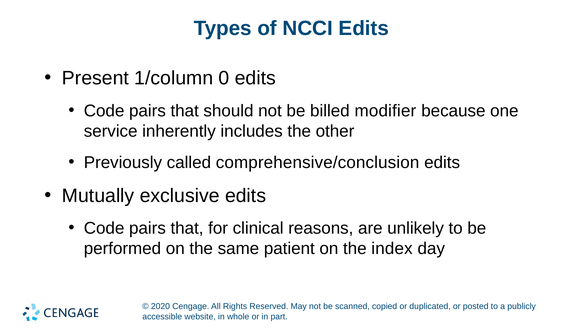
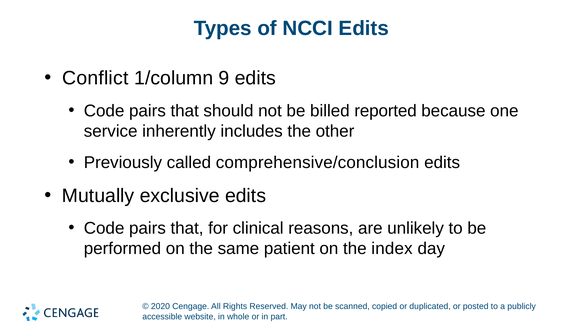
Present: Present -> Conflict
0: 0 -> 9
modifier: modifier -> reported
